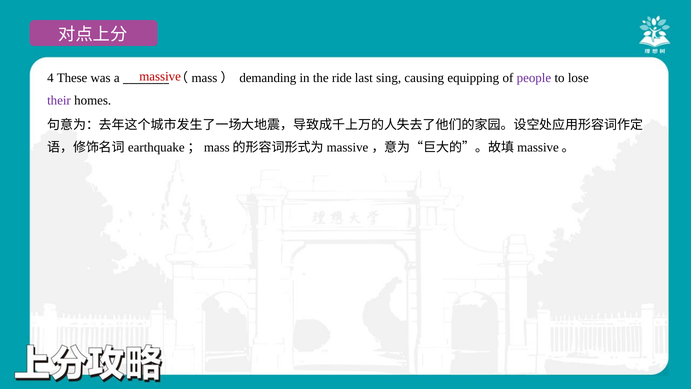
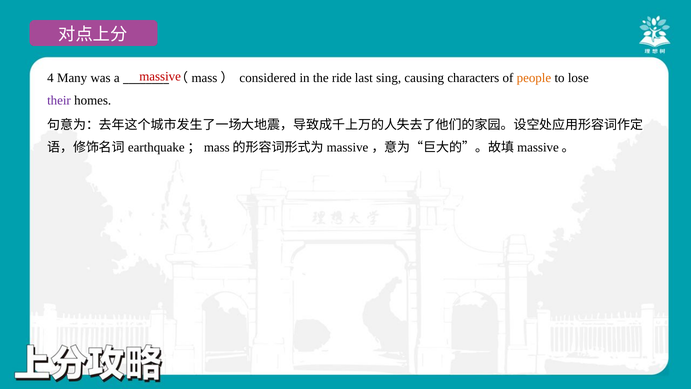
These: These -> Many
demanding: demanding -> considered
equipping: equipping -> characters
people colour: purple -> orange
